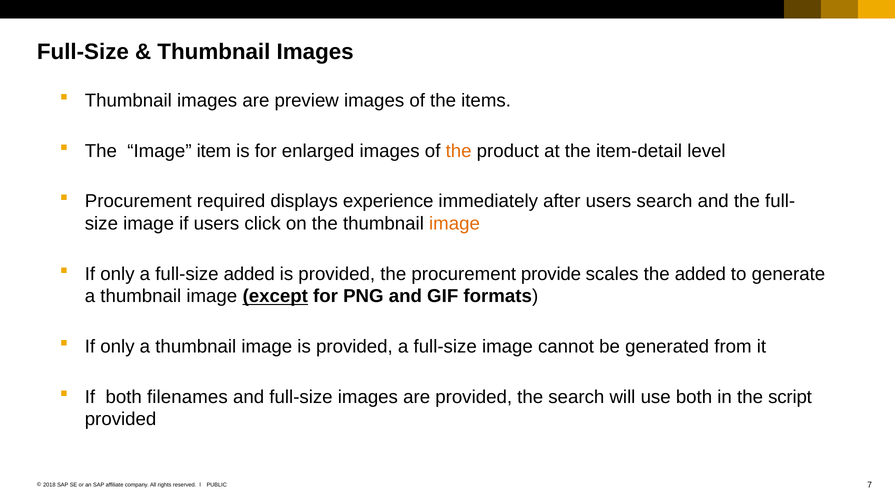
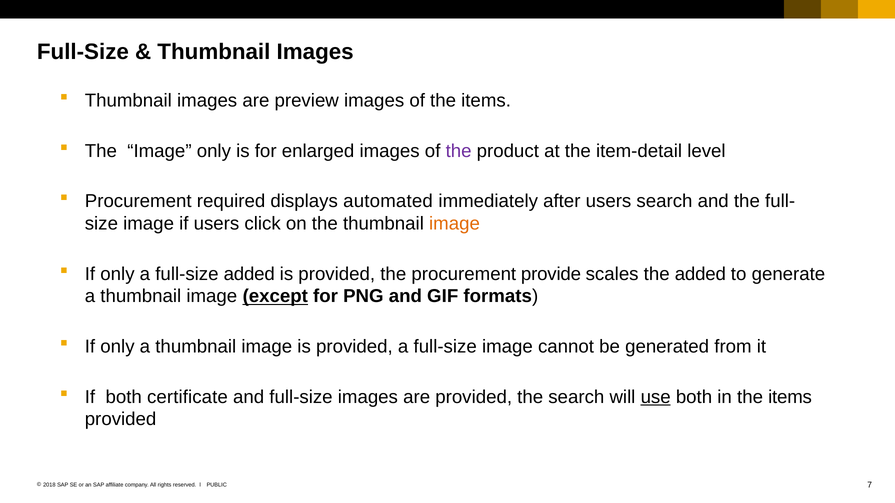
Image item: item -> only
the at (459, 151) colour: orange -> purple
experience: experience -> automated
filenames: filenames -> certificate
use underline: none -> present
in the script: script -> items
